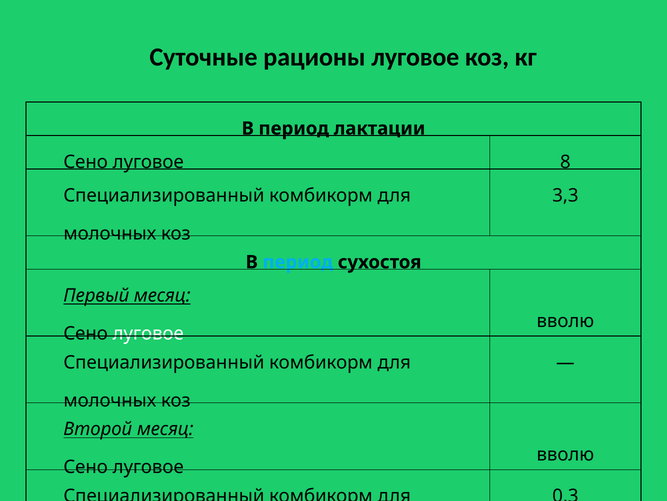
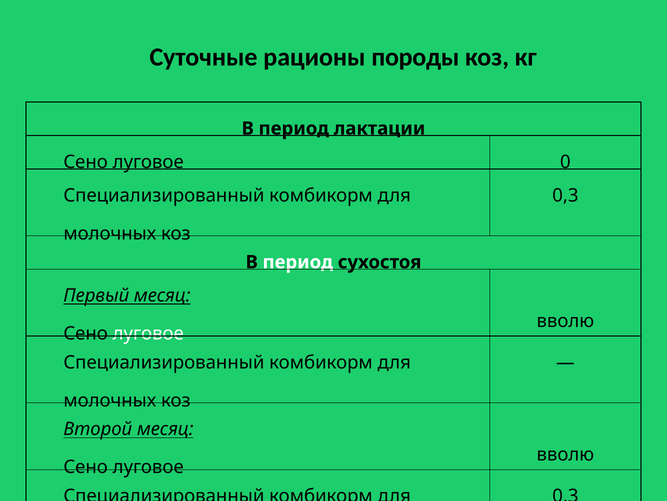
рационы луговое: луговое -> породы
8: 8 -> 0
3,3 at (565, 195): 3,3 -> 0,3
период at (298, 262) colour: light blue -> white
